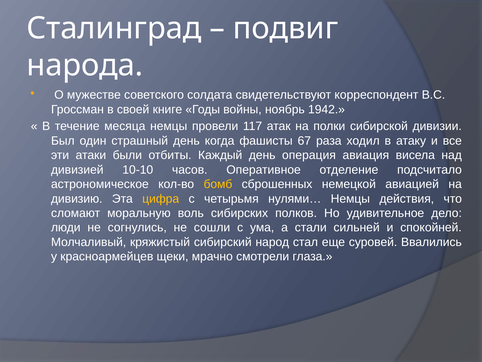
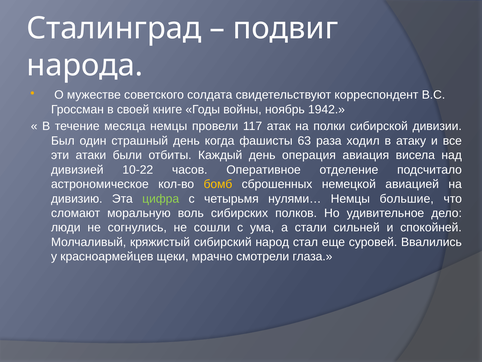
67: 67 -> 63
10-10: 10-10 -> 10-22
цифра colour: yellow -> light green
действия: действия -> большие
